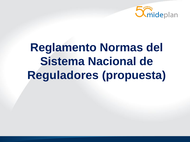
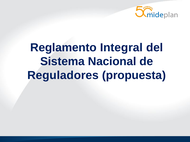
Normas: Normas -> Integral
